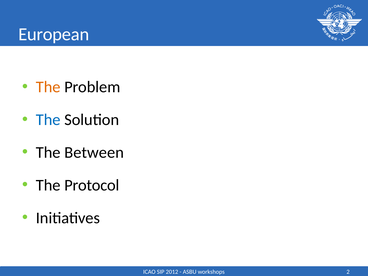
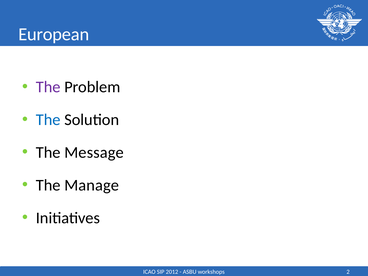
The at (48, 87) colour: orange -> purple
Between: Between -> Message
Protocol: Protocol -> Manage
